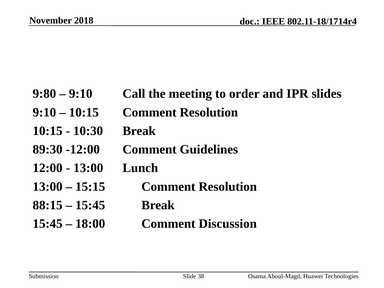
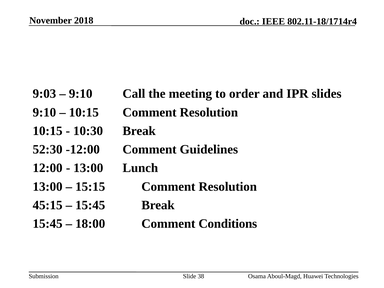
9:80: 9:80 -> 9:03
89:30: 89:30 -> 52:30
88:15: 88:15 -> 45:15
Discussion: Discussion -> Conditions
